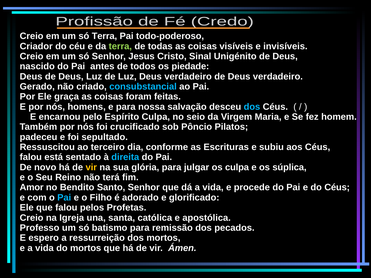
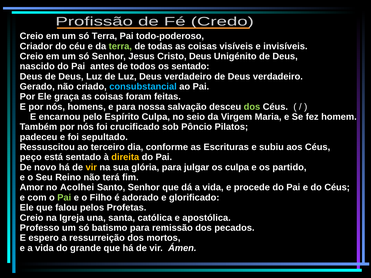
Cristo Sinal: Sinal -> Deus
os piedade: piedade -> sentado
dos at (252, 107) colour: light blue -> light green
falou at (31, 157): falou -> peço
direita colour: light blue -> yellow
súplica: súplica -> partido
Bendito: Bendito -> Acolhei
Pai at (64, 198) colour: light blue -> light green
do mortos: mortos -> grande
